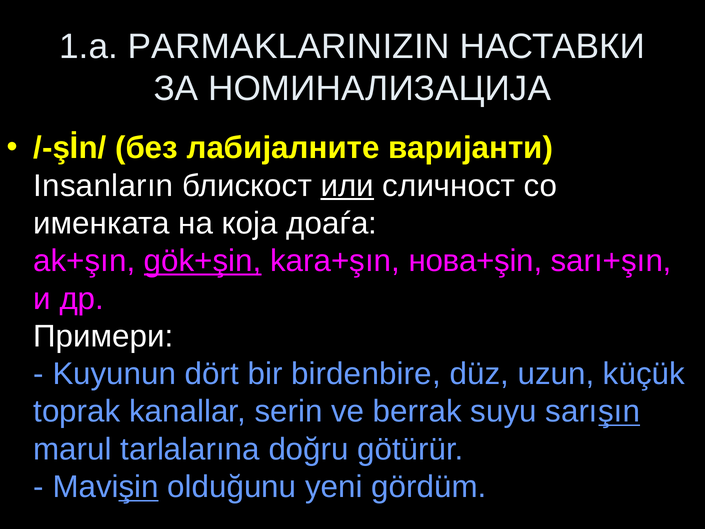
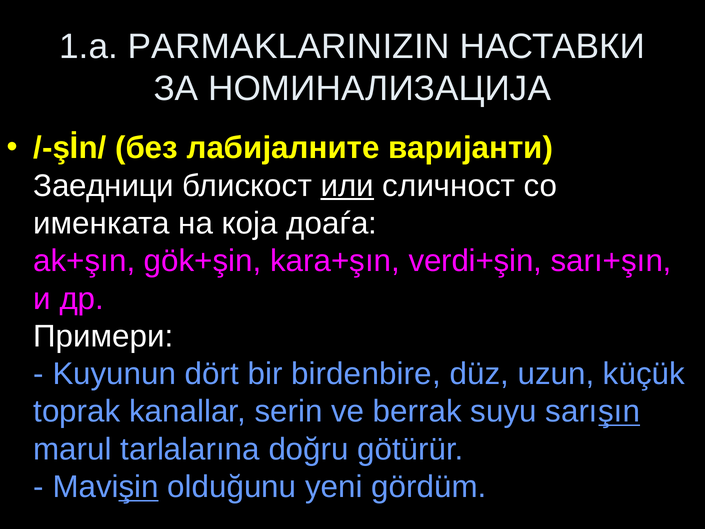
Insanların: Insanların -> Заедници
gök+şin underline: present -> none
нова+şin: нова+şin -> verdi+şin
